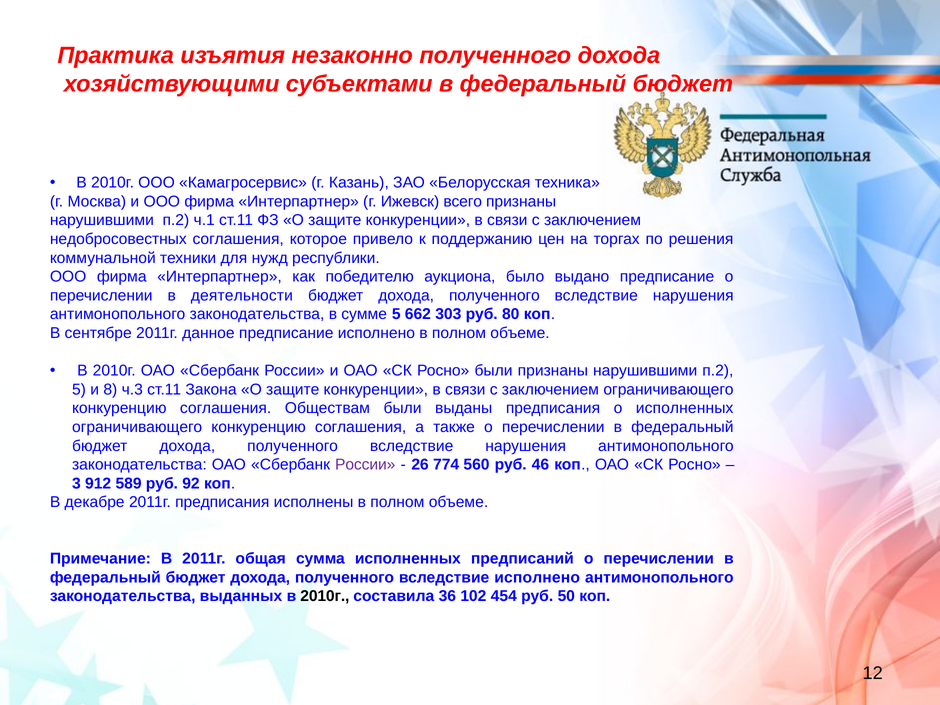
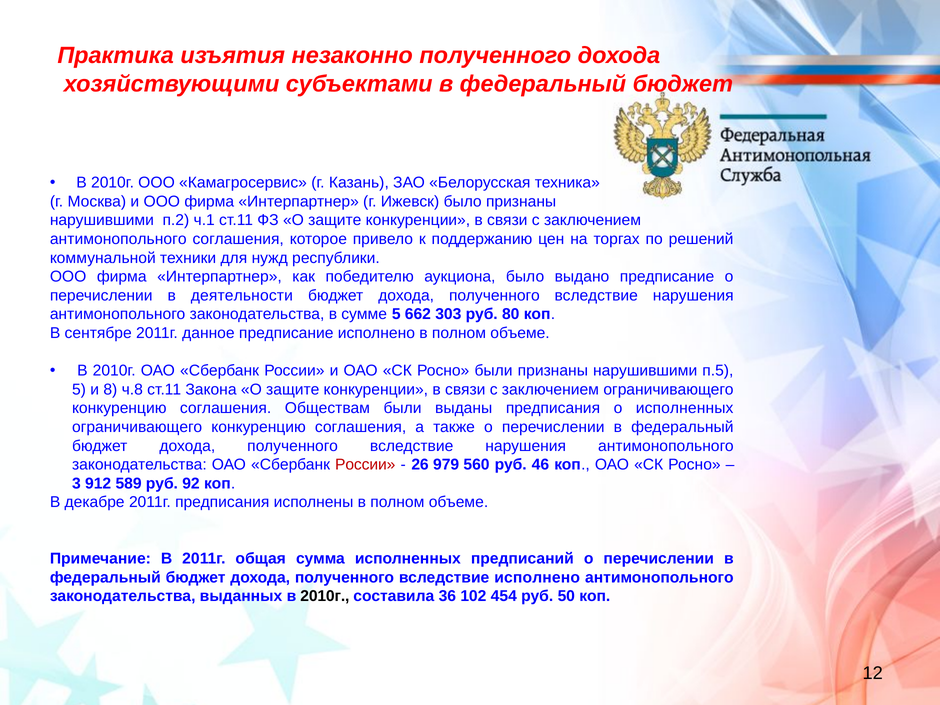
Ижевск всего: всего -> было
недобросовестных at (118, 239): недобросовестных -> антимонопольного
решения: решения -> решений
были признаны нарушившими п.2: п.2 -> п.5
ч.3: ч.3 -> ч.8
России at (365, 465) colour: purple -> red
774: 774 -> 979
